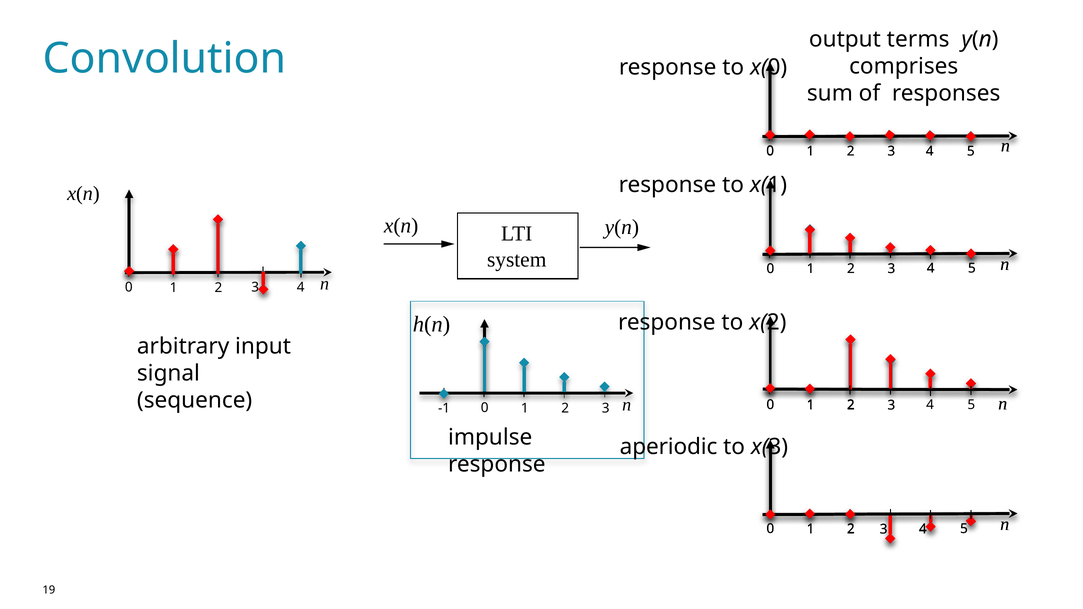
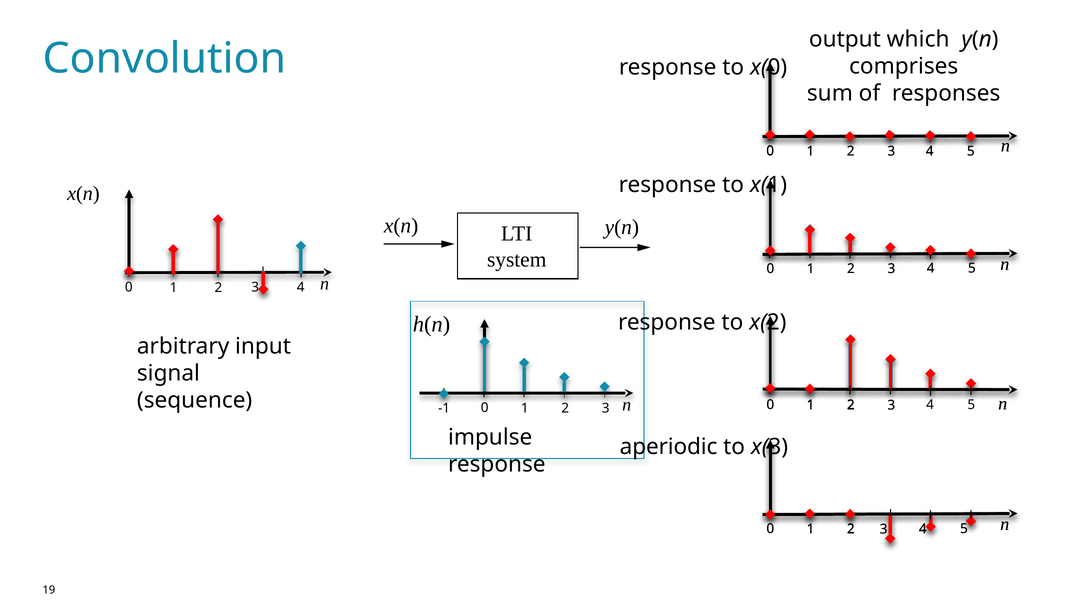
terms: terms -> which
